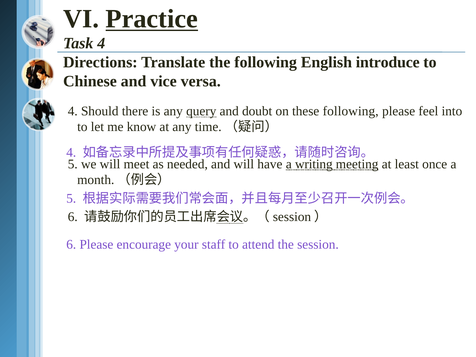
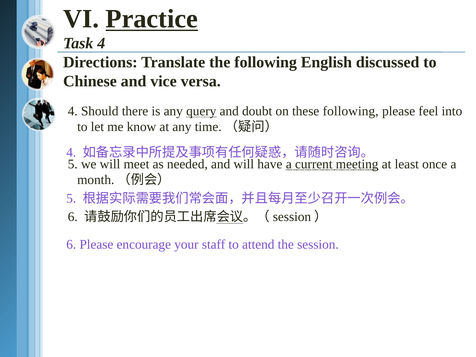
introduce: introduce -> discussed
writing: writing -> current
